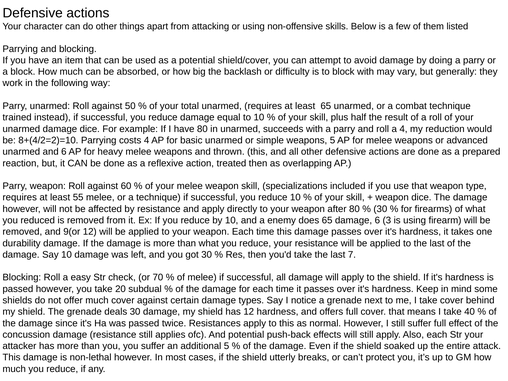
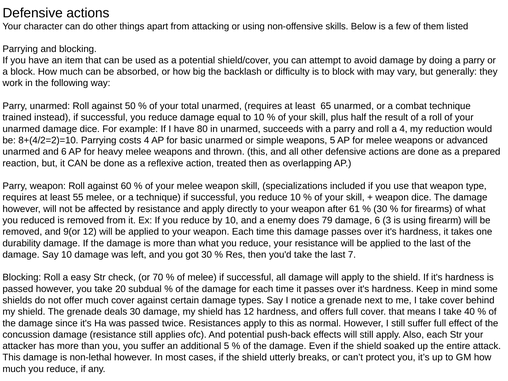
after 80: 80 -> 61
does 65: 65 -> 79
